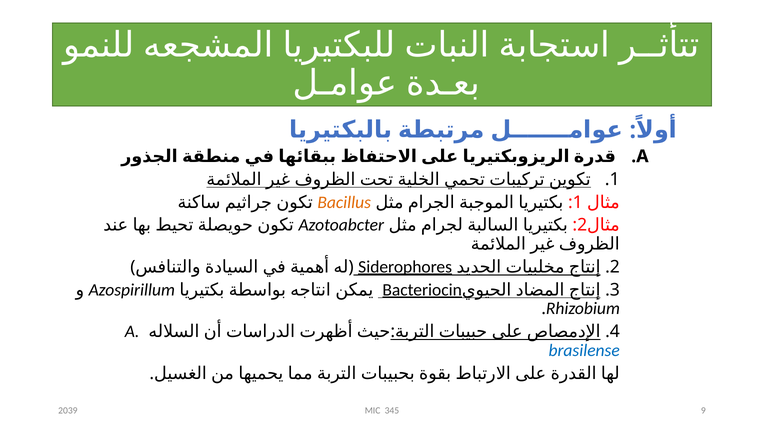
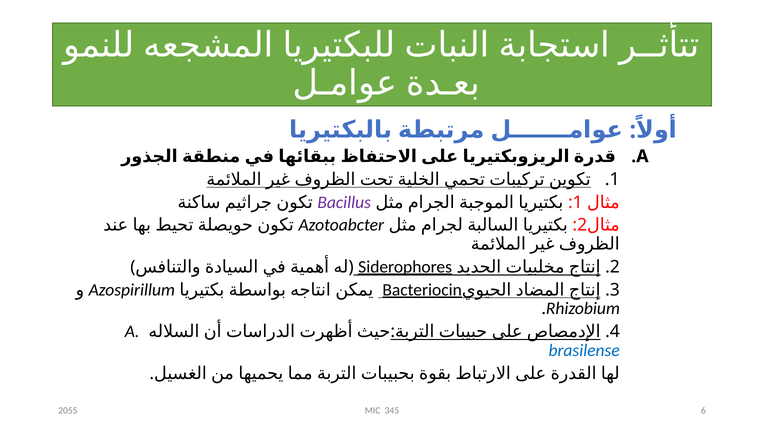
Bacillus colour: orange -> purple
9: 9 -> 6
2039: 2039 -> 2055
